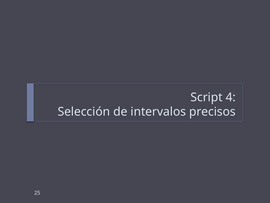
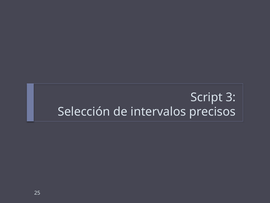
4: 4 -> 3
